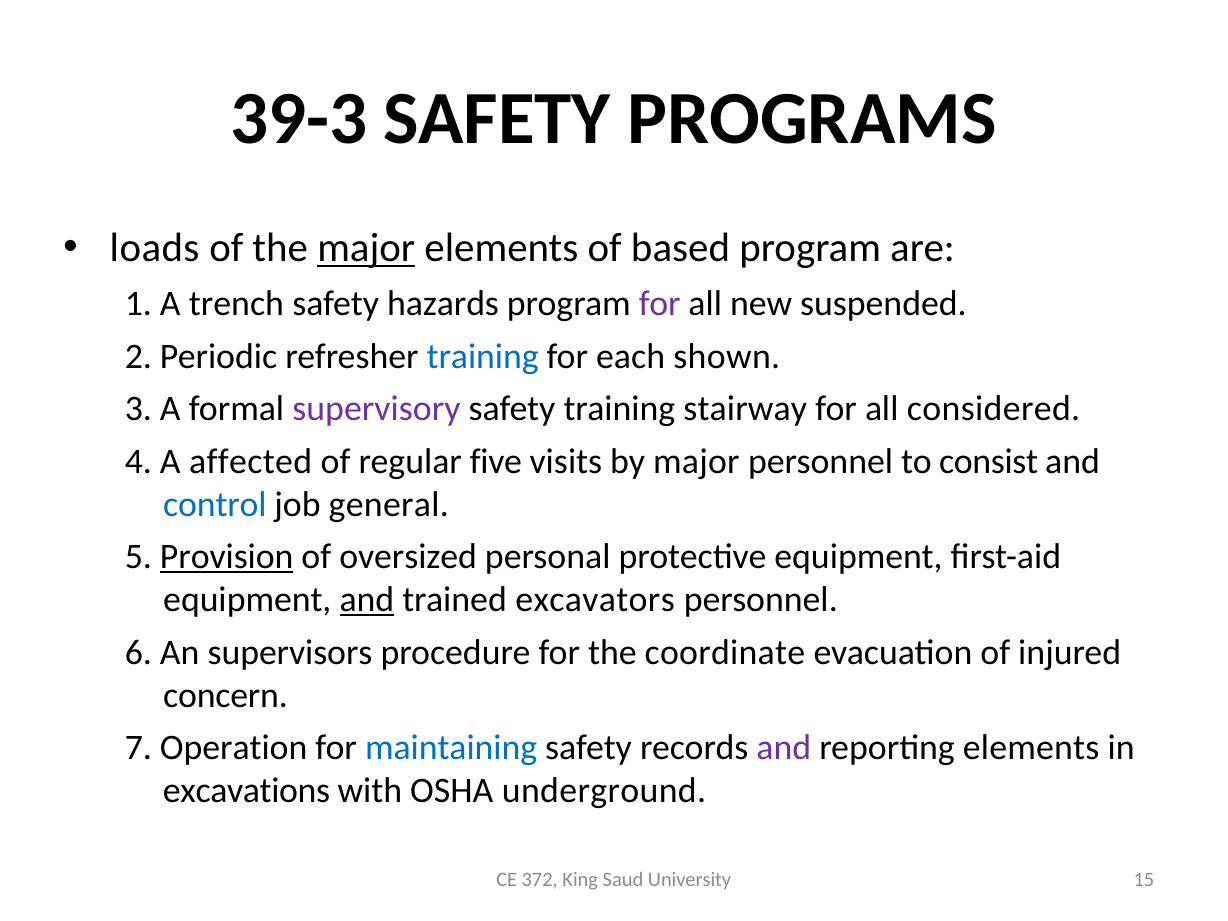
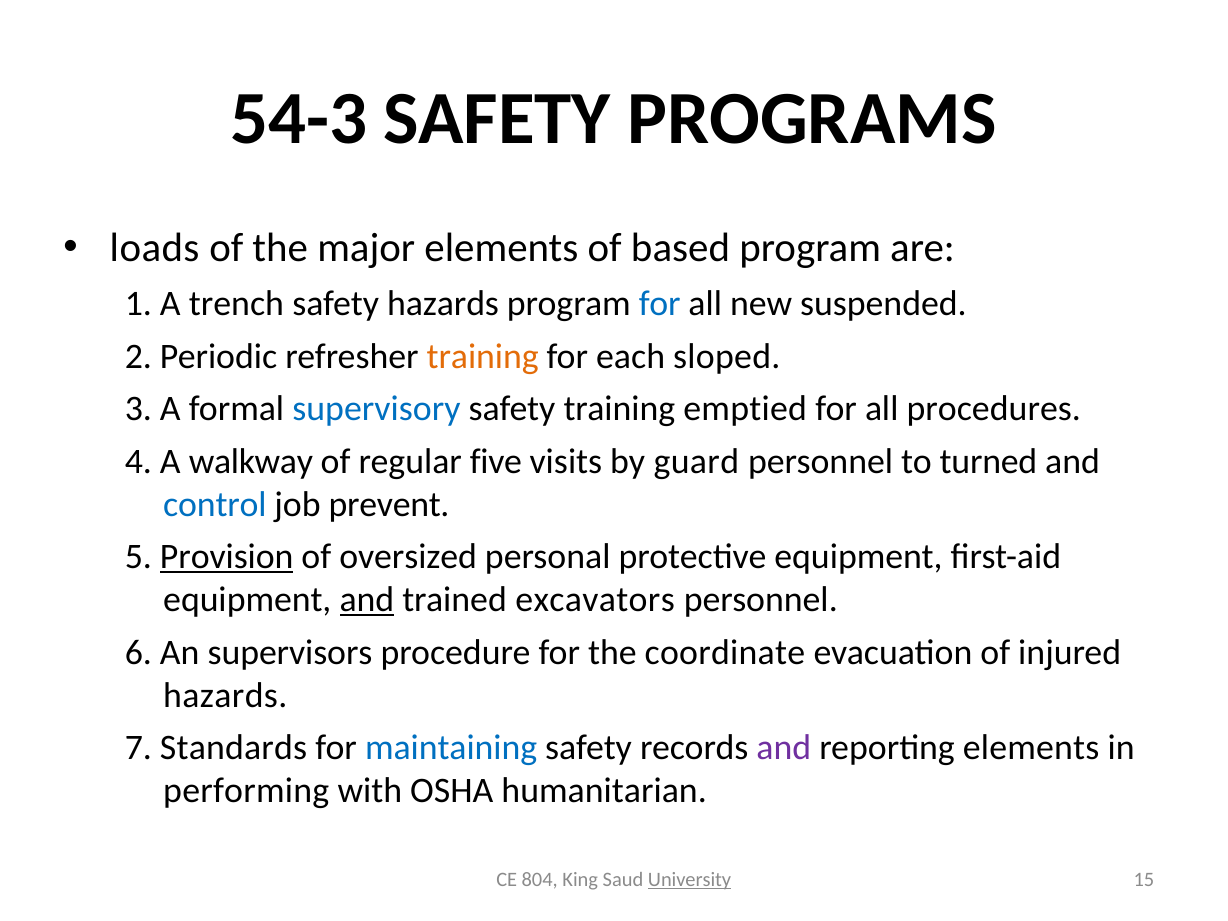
39-3: 39-3 -> 54-3
major at (366, 248) underline: present -> none
for at (660, 304) colour: purple -> blue
training at (483, 356) colour: blue -> orange
shown: shown -> sloped
supervisory colour: purple -> blue
stairway: stairway -> emptied
considered: considered -> procedures
affected: affected -> walkway
by major: major -> guard
consist: consist -> turned
general: general -> prevent
concern at (226, 695): concern -> hazards
Operation: Operation -> Standards
excavations: excavations -> performing
underground: underground -> humanitarian
372: 372 -> 804
University underline: none -> present
